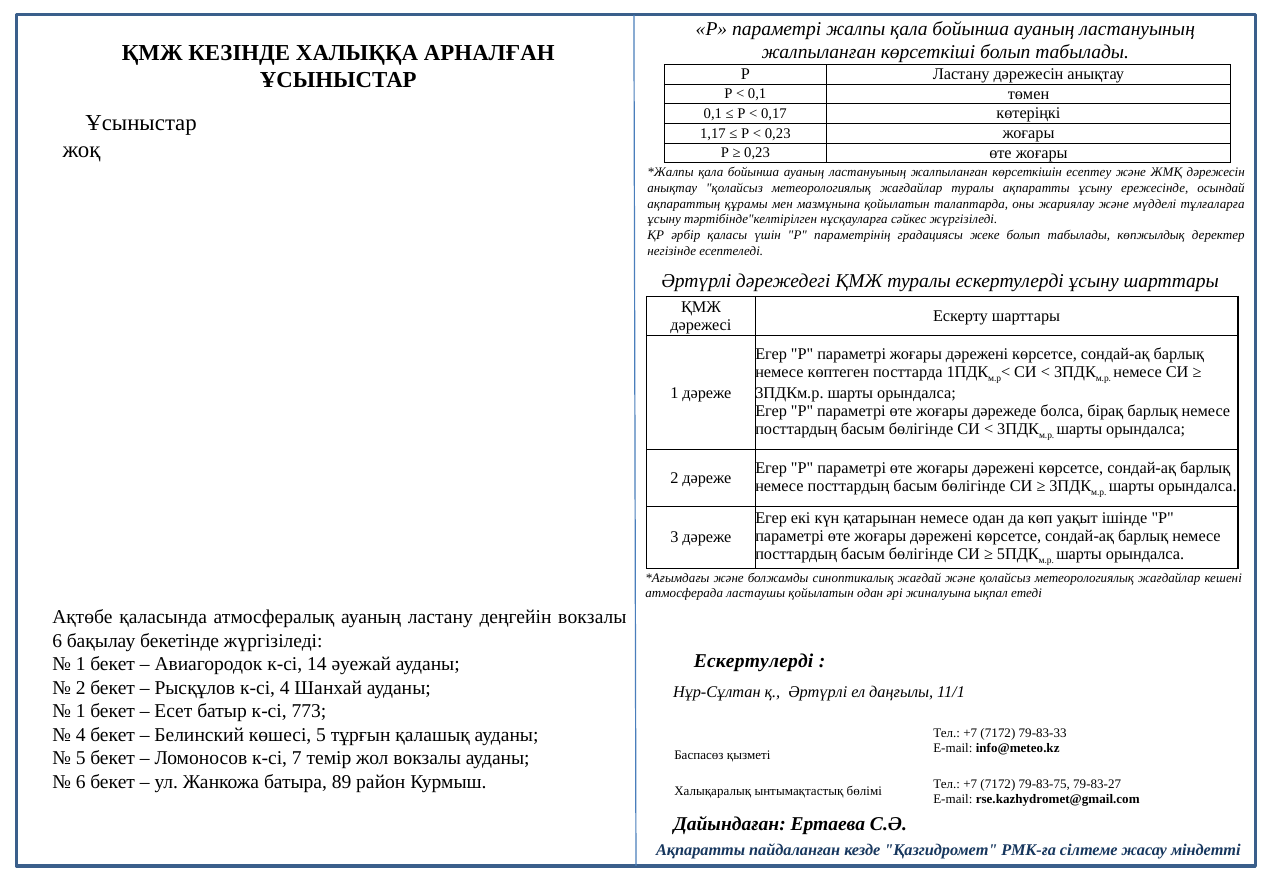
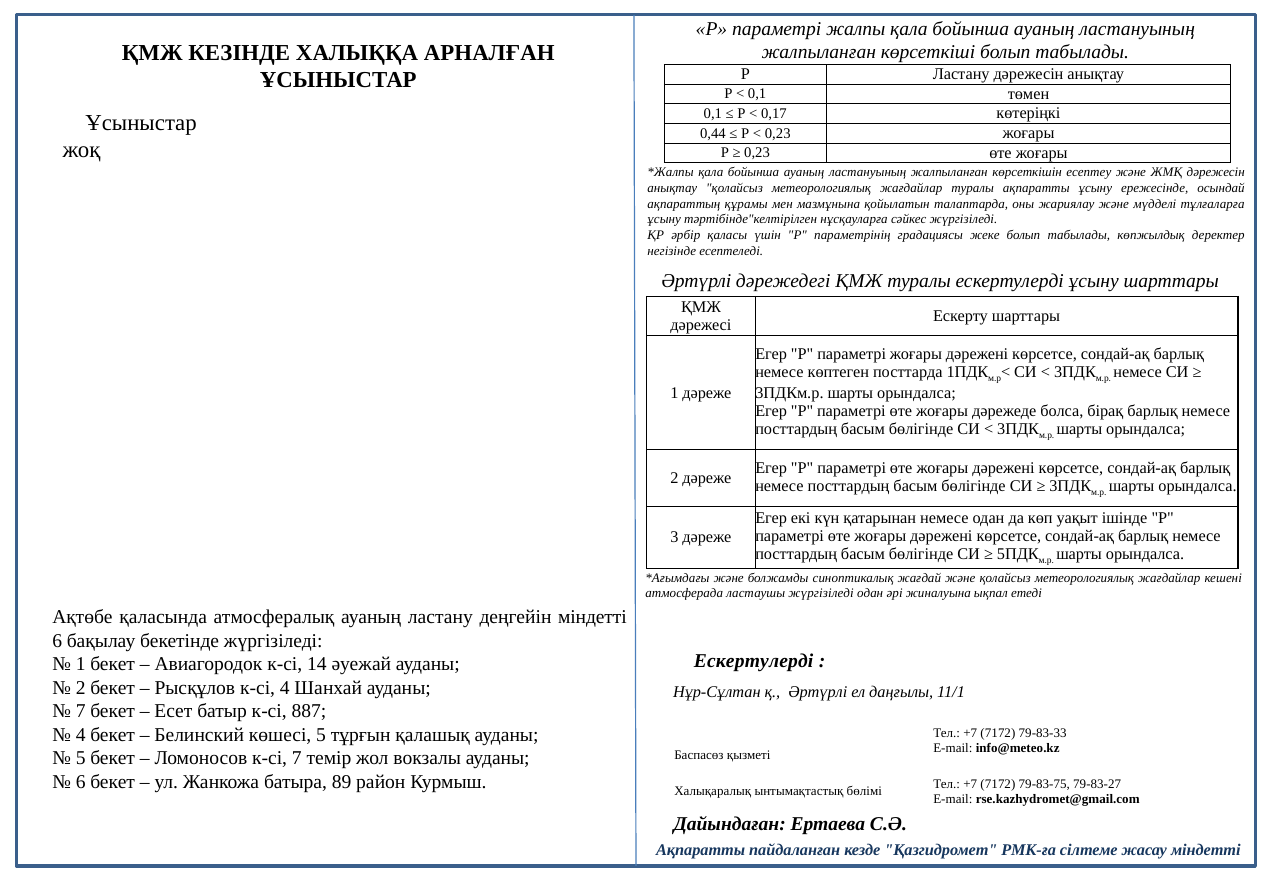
1,17: 1,17 -> 0,44
ластаушы қойылатын: қойылатын -> жүргізіледі
деңгейін вокзалы: вокзалы -> міндетті
1 at (81, 711): 1 -> 7
773: 773 -> 887
